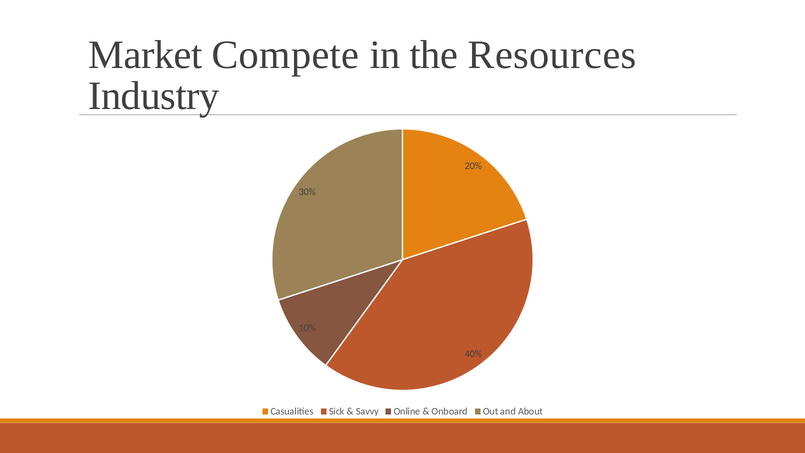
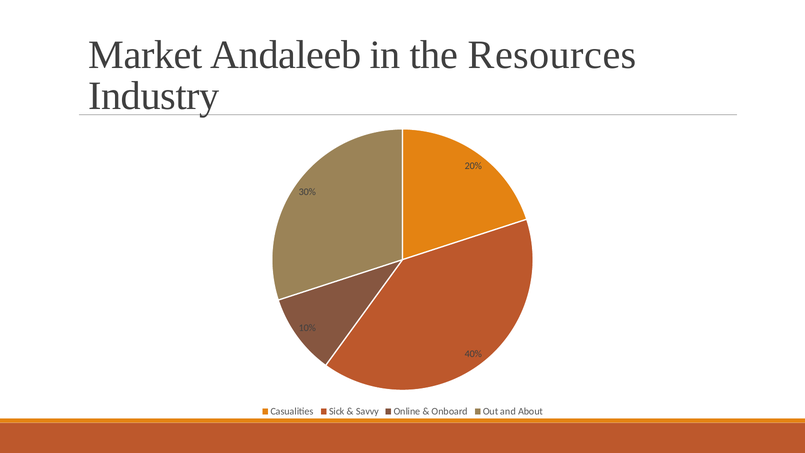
Compete: Compete -> Andaleeb
